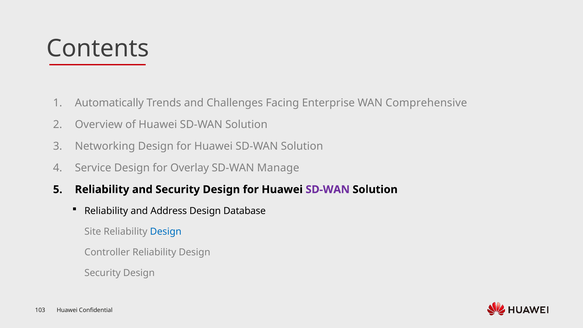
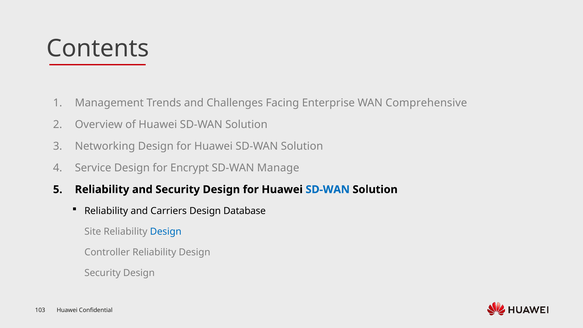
Automatically: Automatically -> Management
Overlay: Overlay -> Encrypt
SD-WAN at (328, 189) colour: purple -> blue
Address: Address -> Carriers
